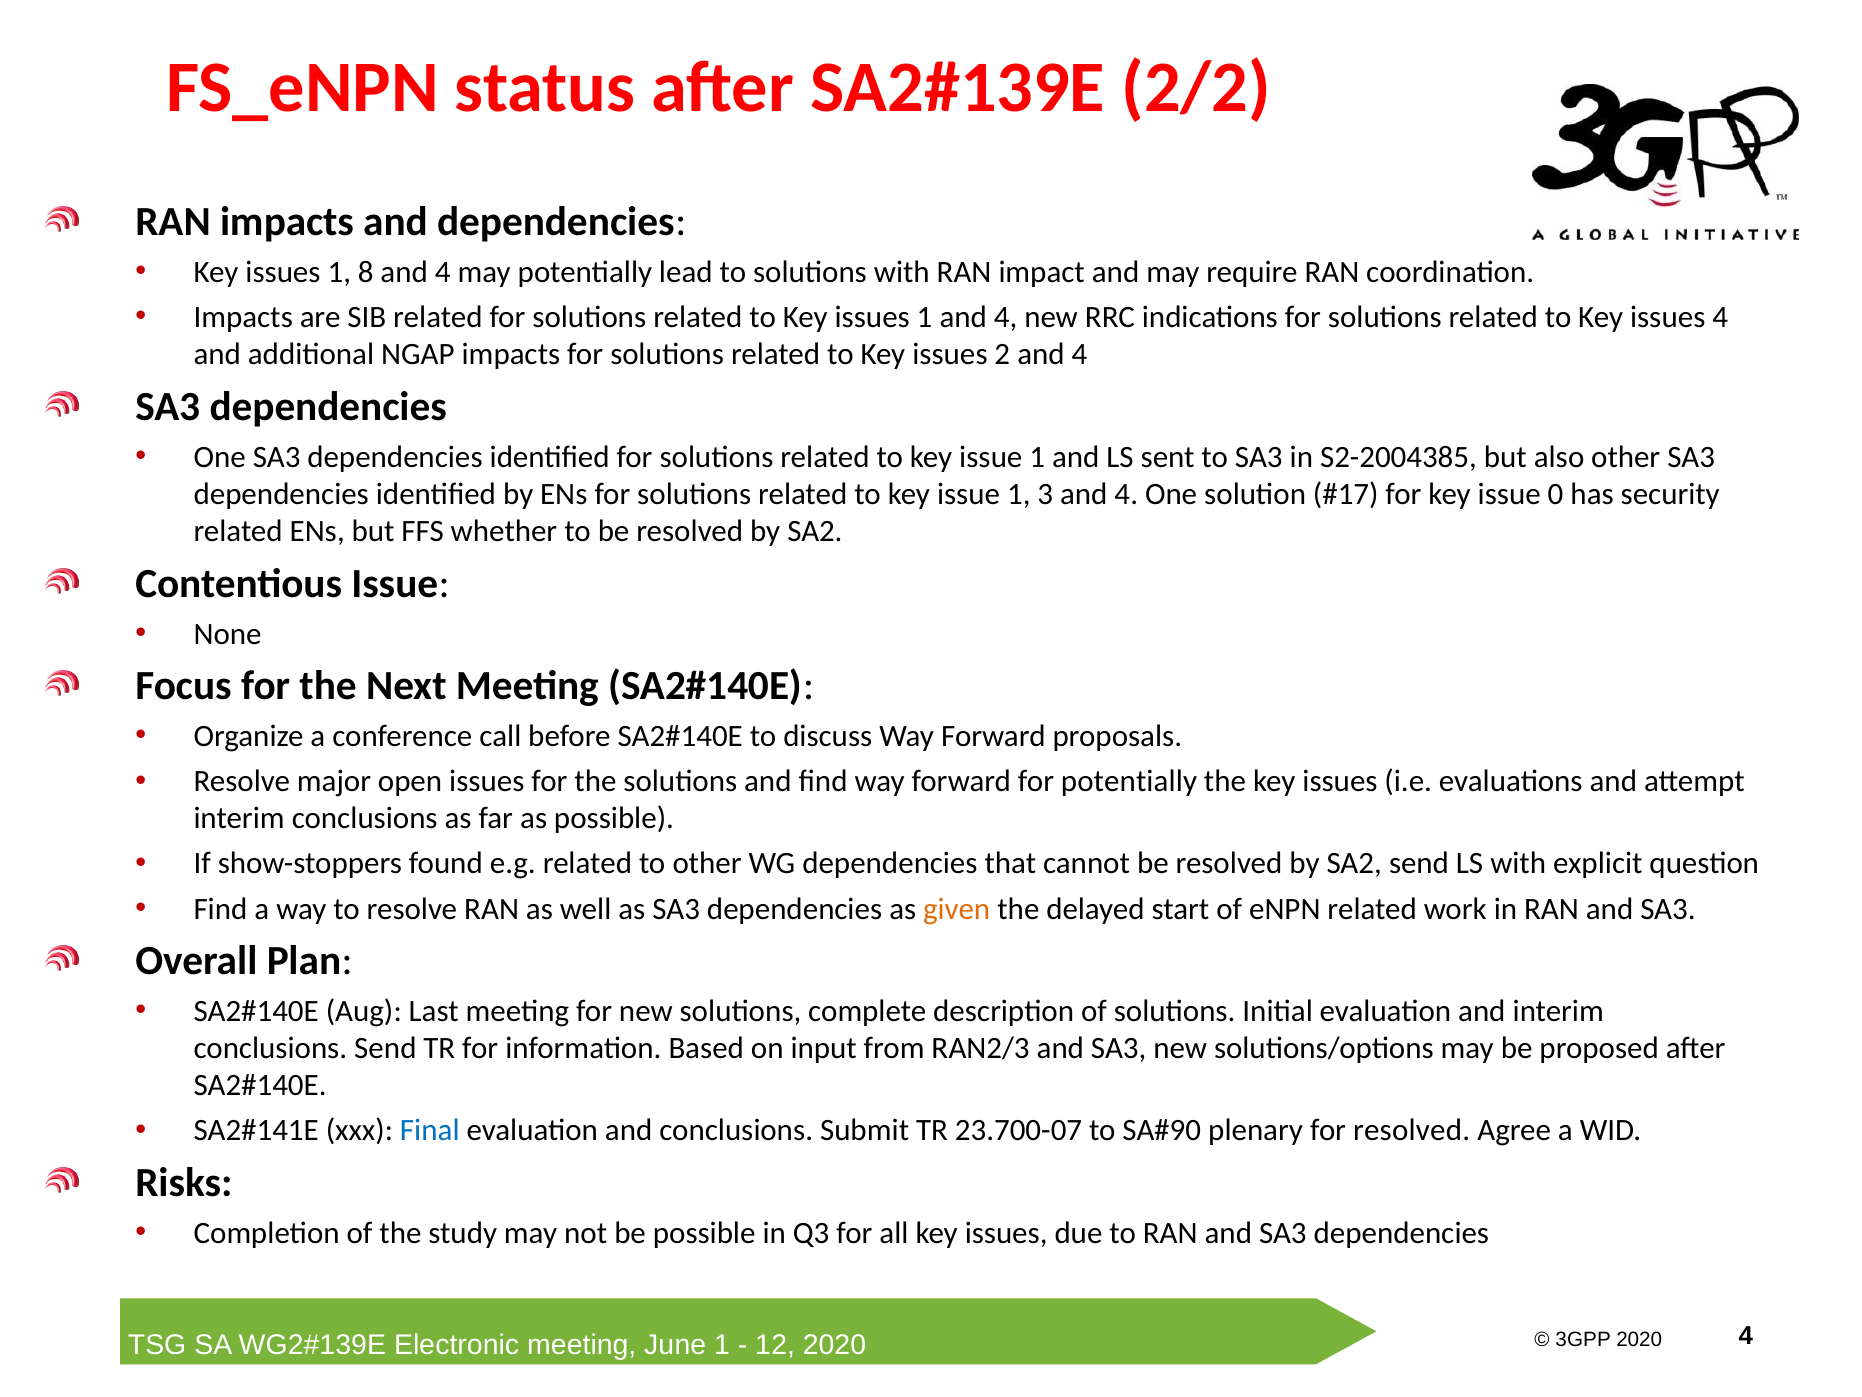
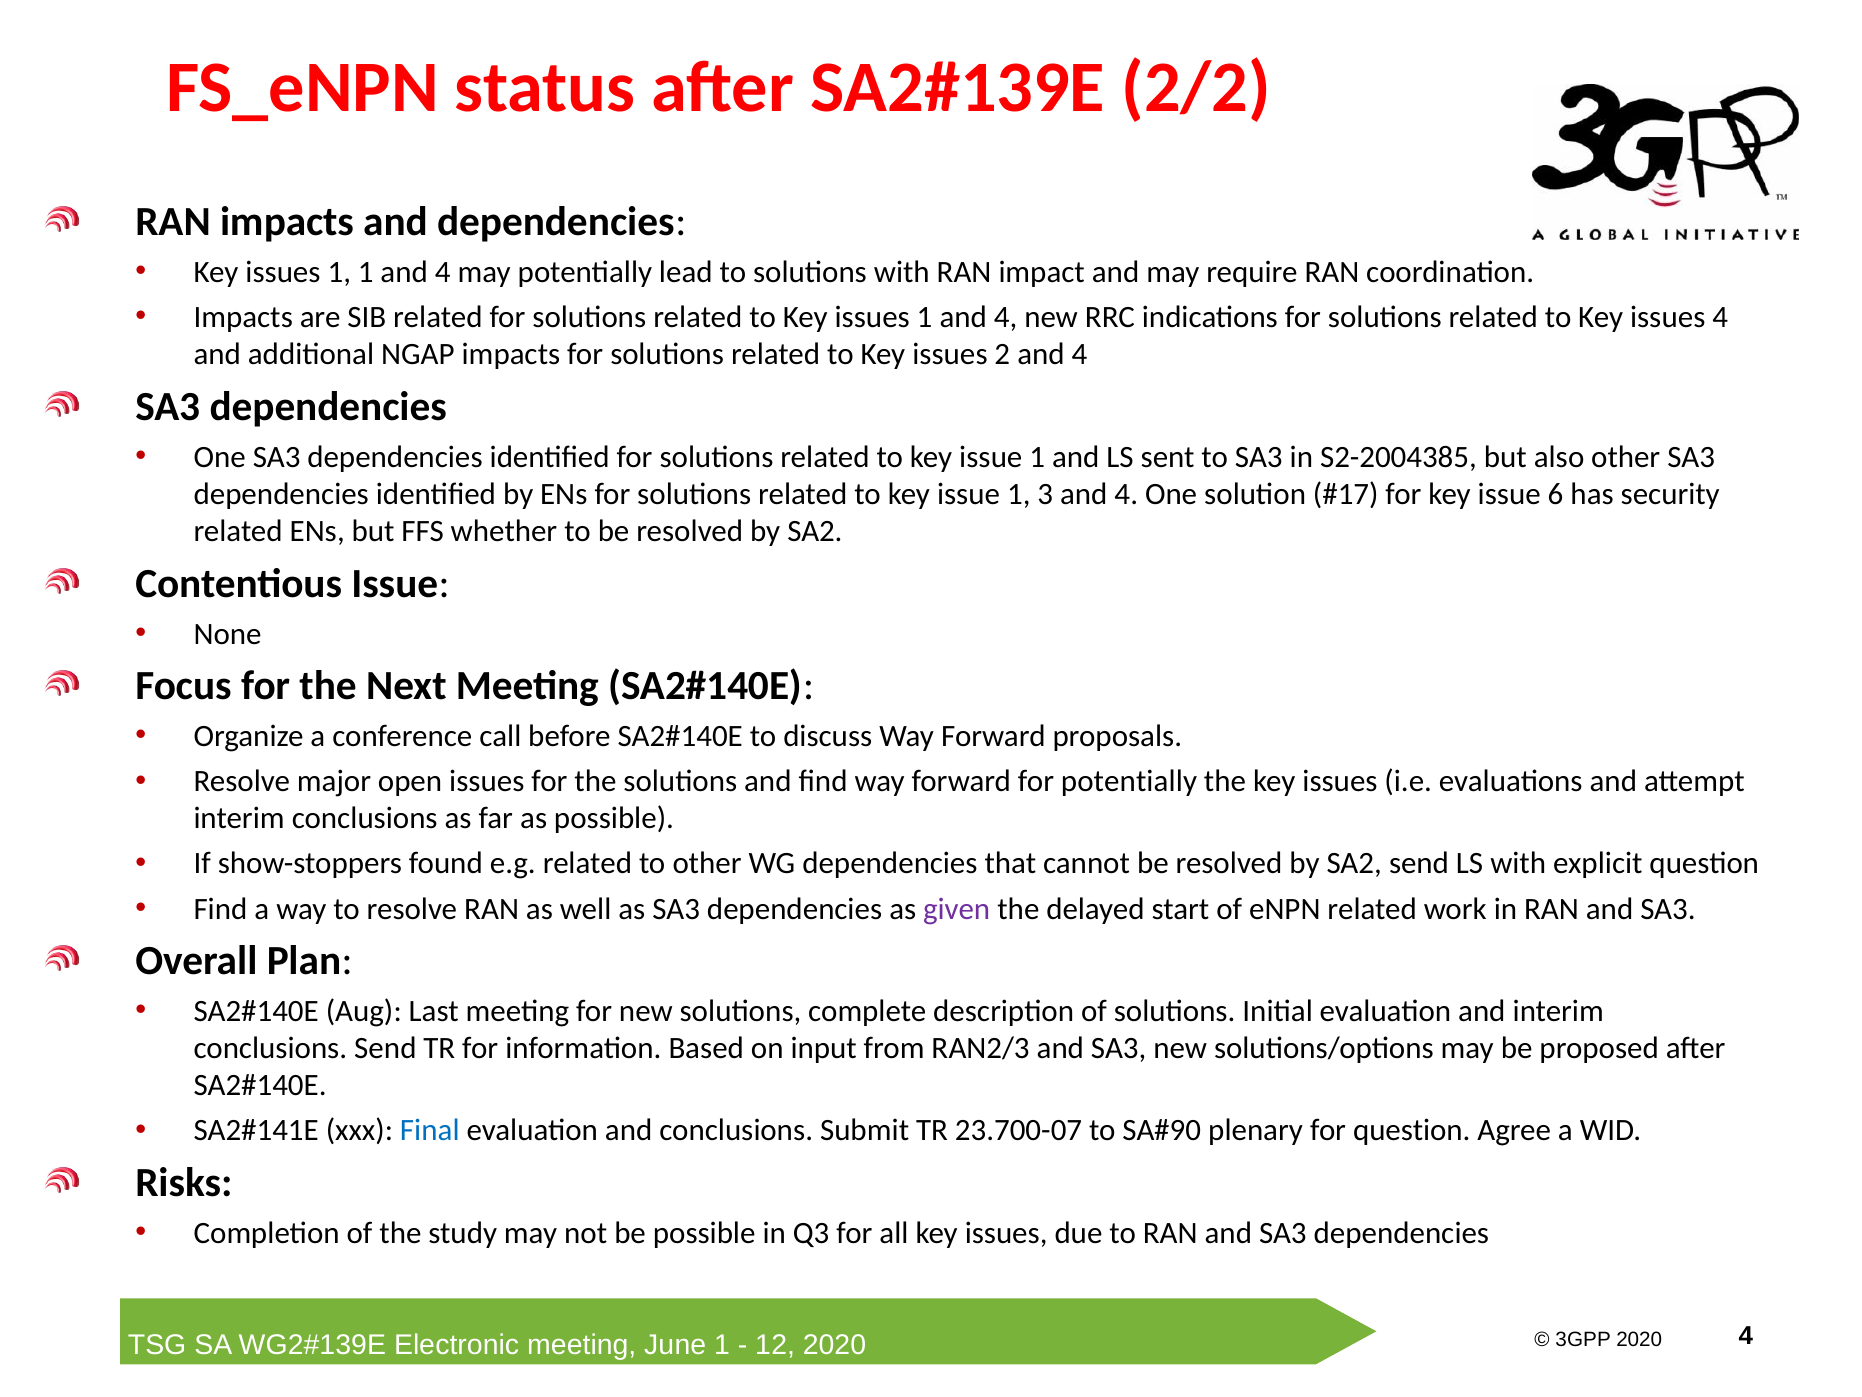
1 8: 8 -> 1
0: 0 -> 6
given colour: orange -> purple
for resolved: resolved -> question
